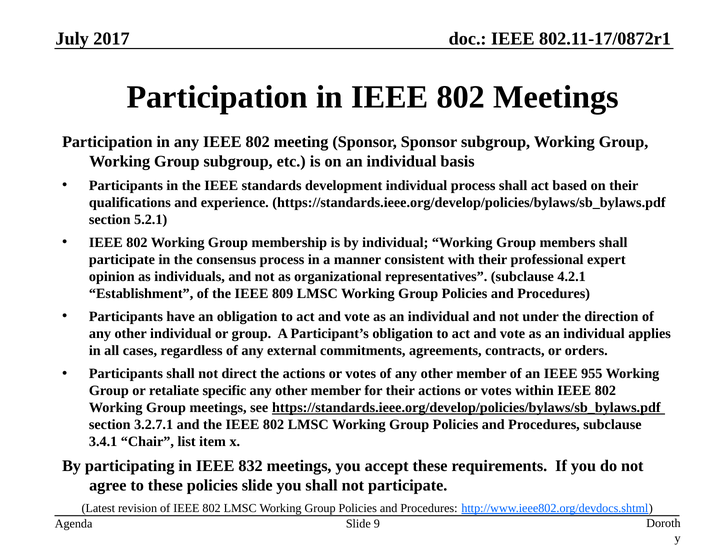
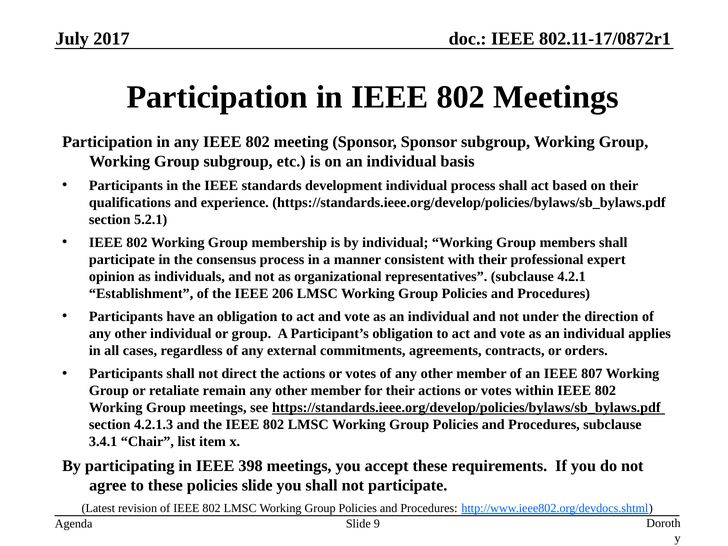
809: 809 -> 206
955: 955 -> 807
specific: specific -> remain
3.2.7.1: 3.2.7.1 -> 4.2.1.3
832: 832 -> 398
